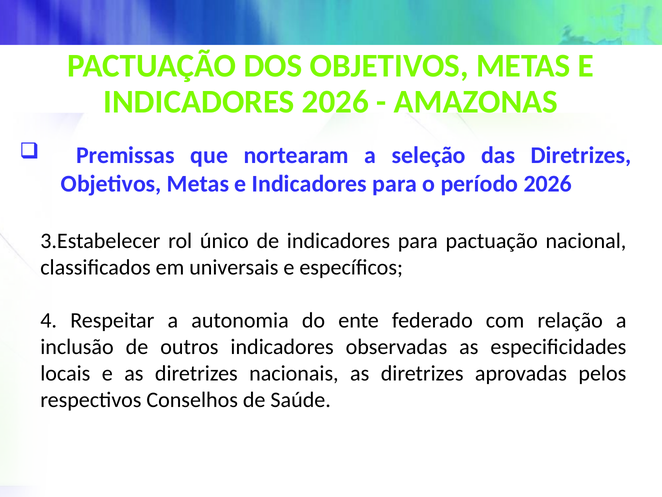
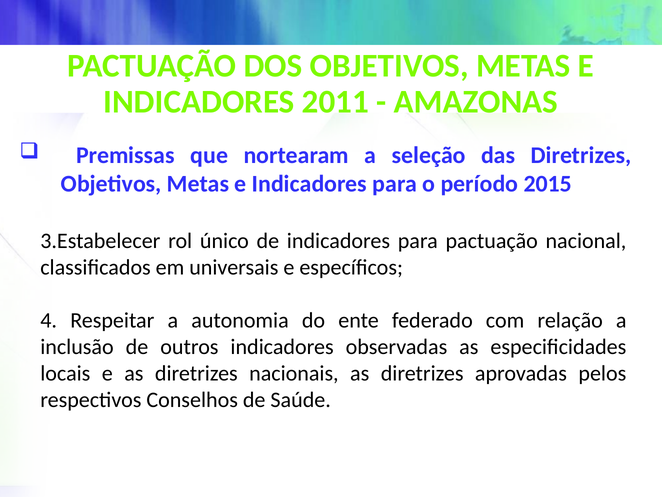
INDICADORES 2026: 2026 -> 2011
período 2026: 2026 -> 2015
